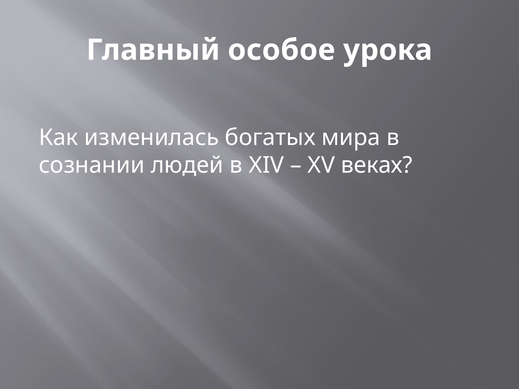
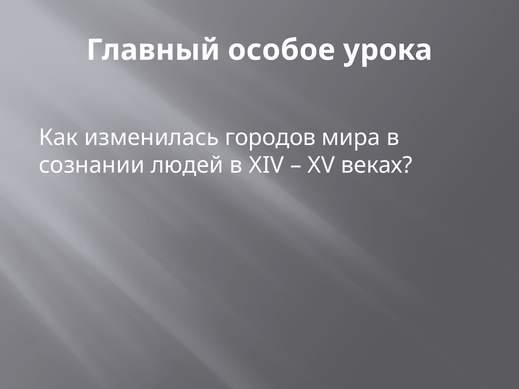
богатых: богатых -> городов
